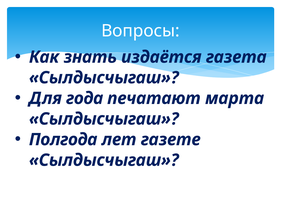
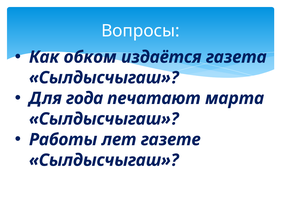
знать: знать -> обком
Полгода: Полгода -> Работы
